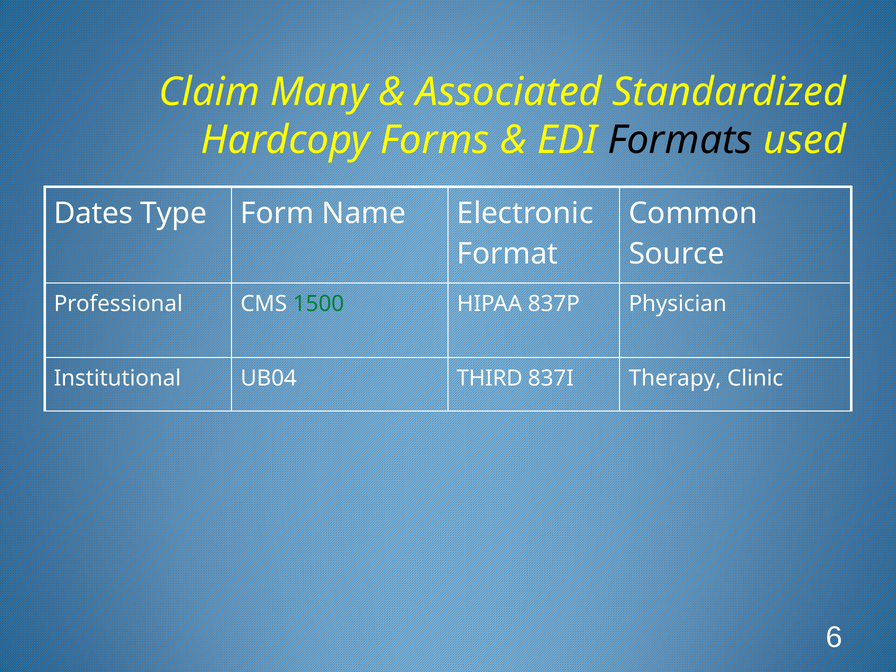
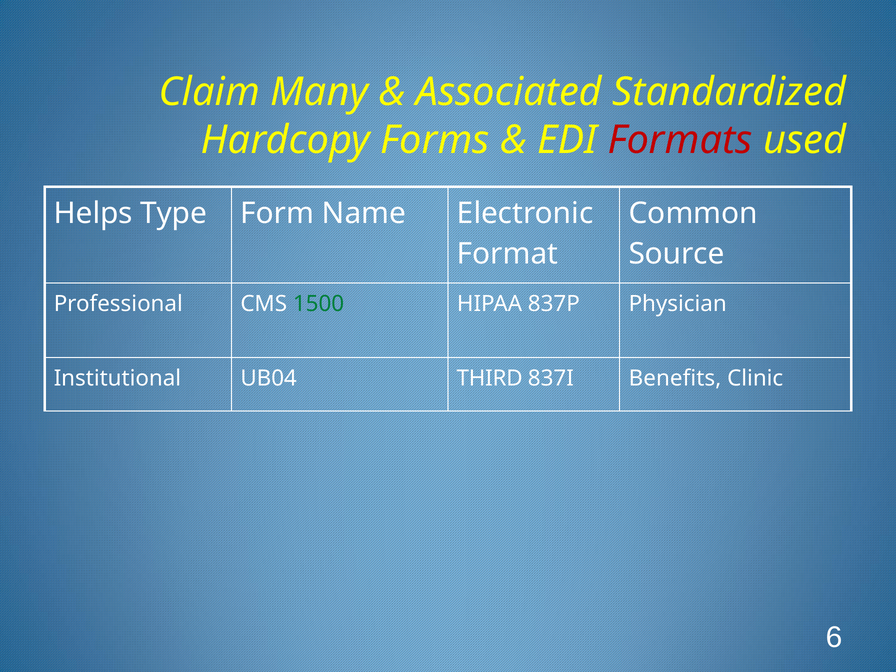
Formats colour: black -> red
Dates: Dates -> Helps
Therapy: Therapy -> Benefits
